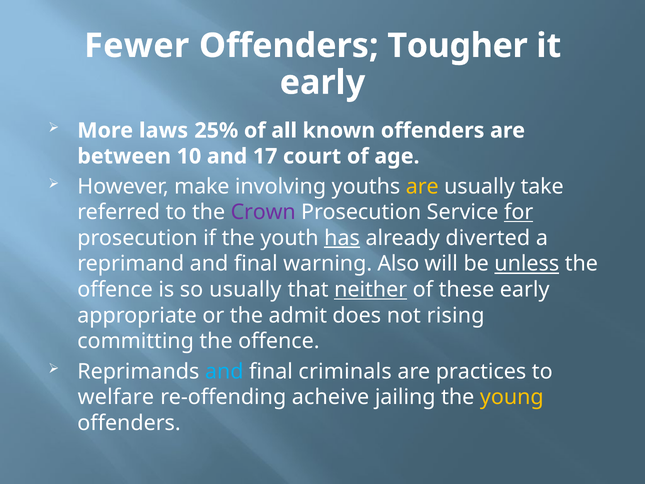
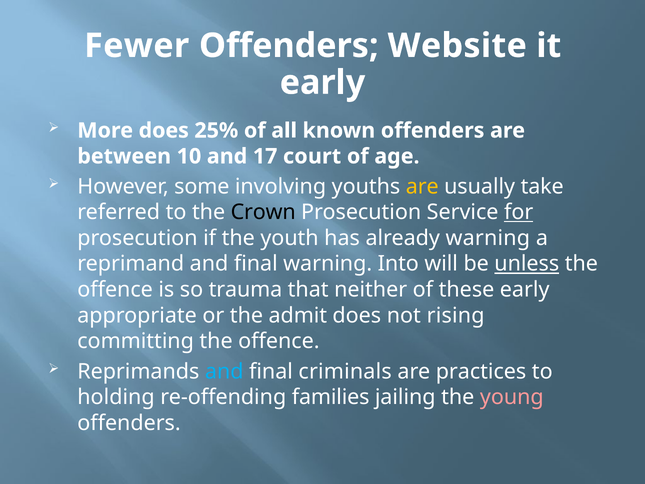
Tougher: Tougher -> Website
More laws: laws -> does
make: make -> some
Crown colour: purple -> black
has underline: present -> none
already diverted: diverted -> warning
Also: Also -> Into
so usually: usually -> trauma
neither underline: present -> none
welfare: welfare -> holding
acheive: acheive -> families
young colour: yellow -> pink
